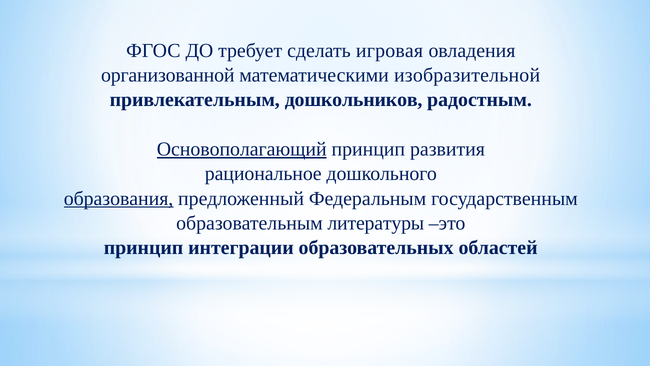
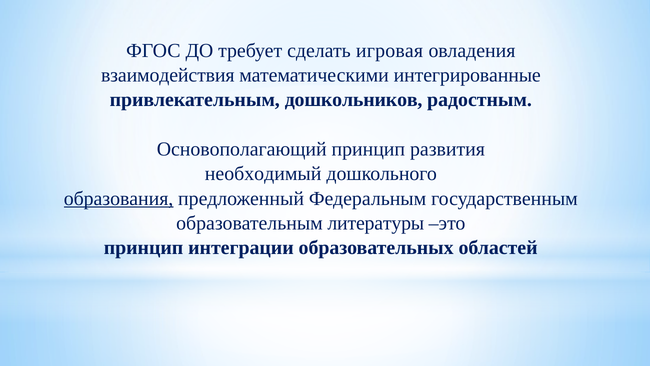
организованной: организованной -> взаимодействия
изобразительной: изобразительной -> интегрированные
Основополагающий underline: present -> none
рациональное: рациональное -> необходимый
